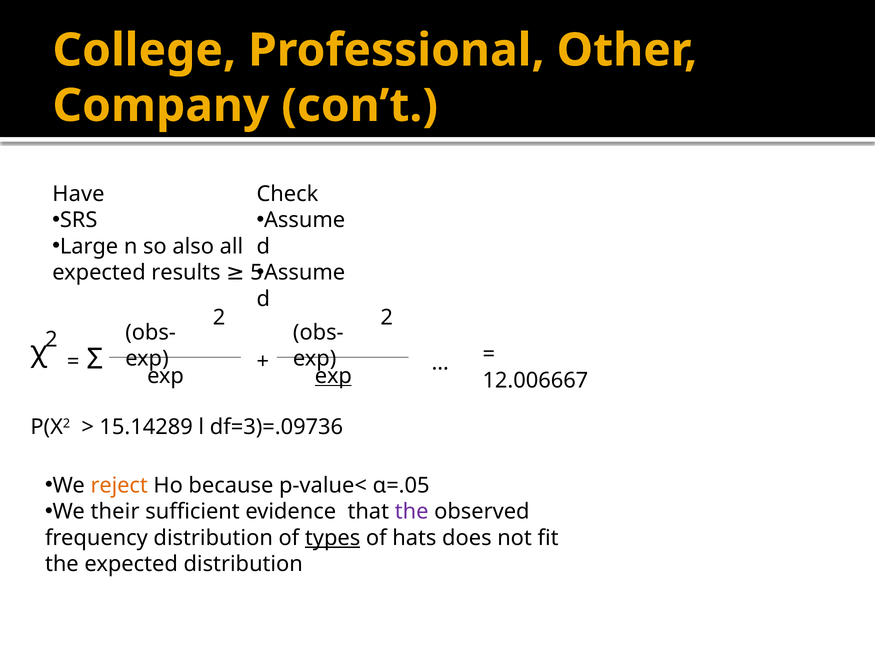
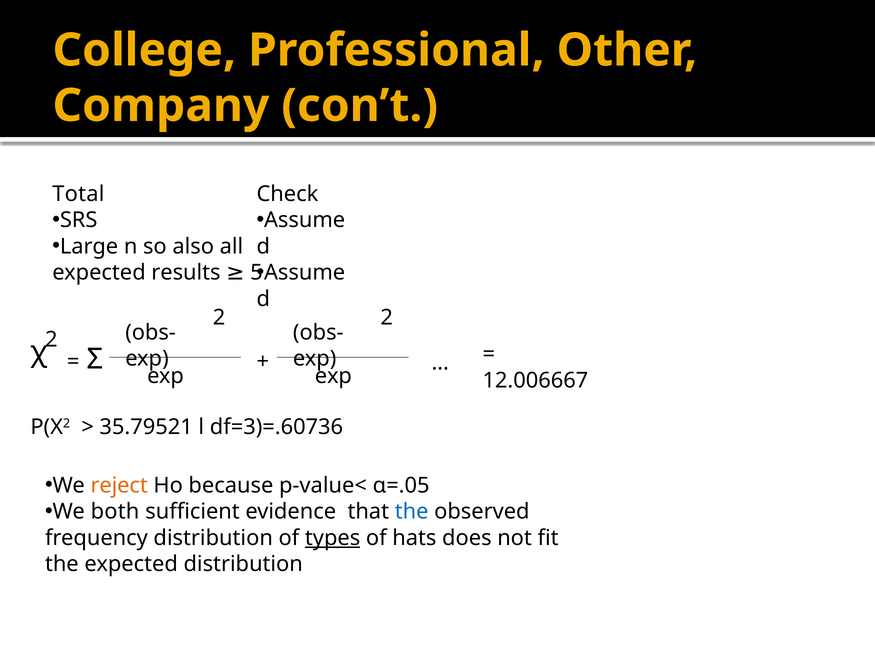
Have: Have -> Total
exp at (333, 376) underline: present -> none
15.14289: 15.14289 -> 35.79521
df=3)=.09736: df=3)=.09736 -> df=3)=.60736
their: their -> both
the at (412, 512) colour: purple -> blue
